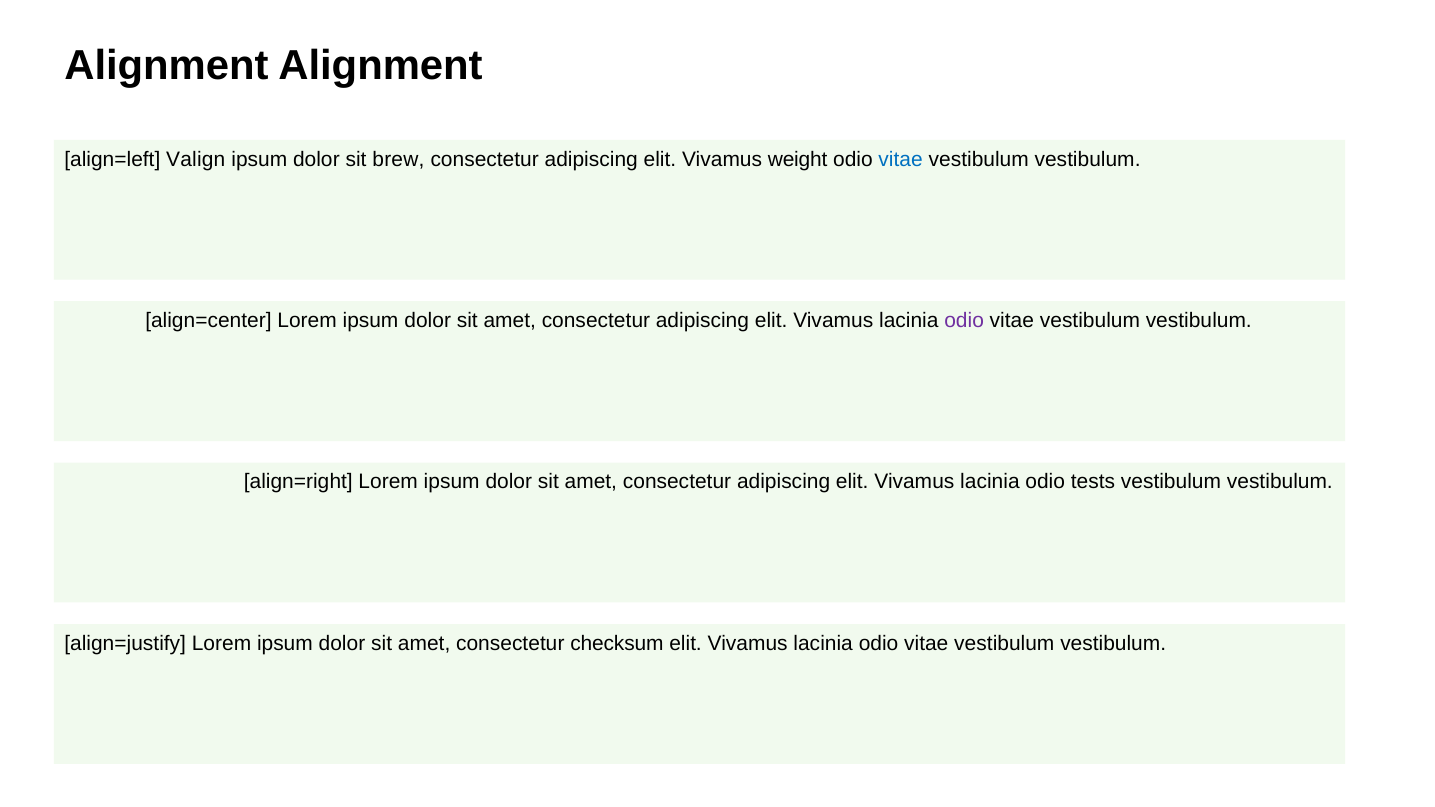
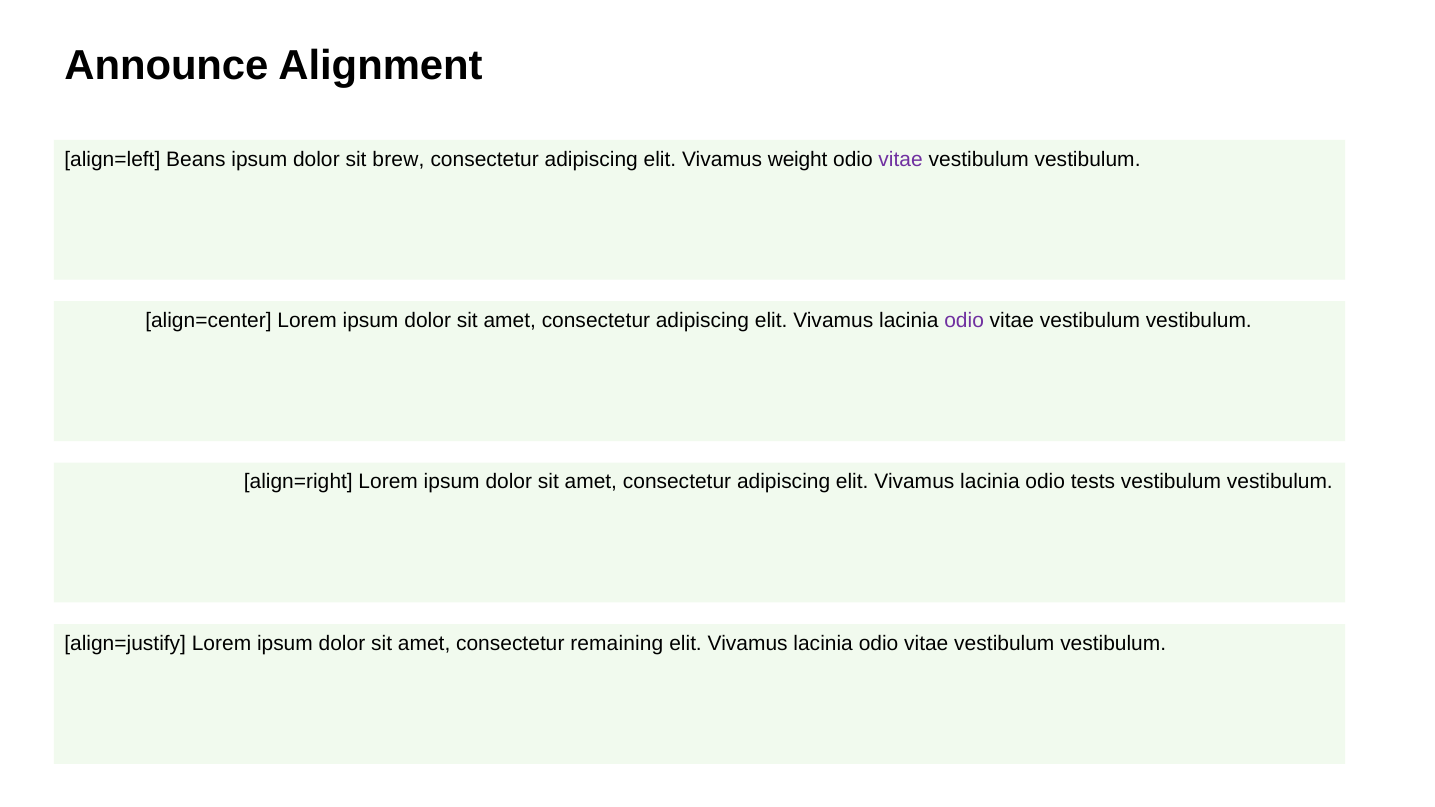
Alignment at (166, 66): Alignment -> Announce
Valign: Valign -> Beans
vitae at (901, 159) colour: blue -> purple
checksum: checksum -> remaining
